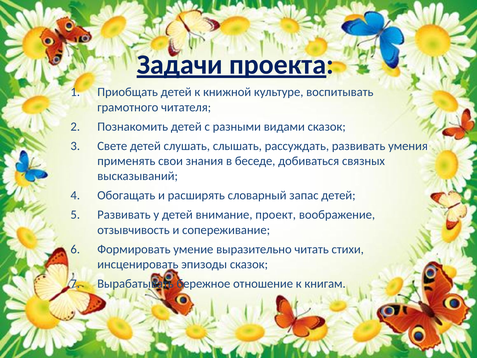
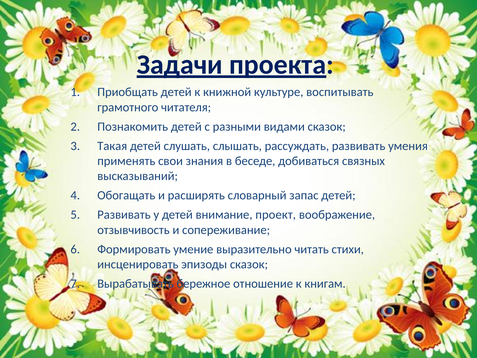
Свете: Свете -> Такая
